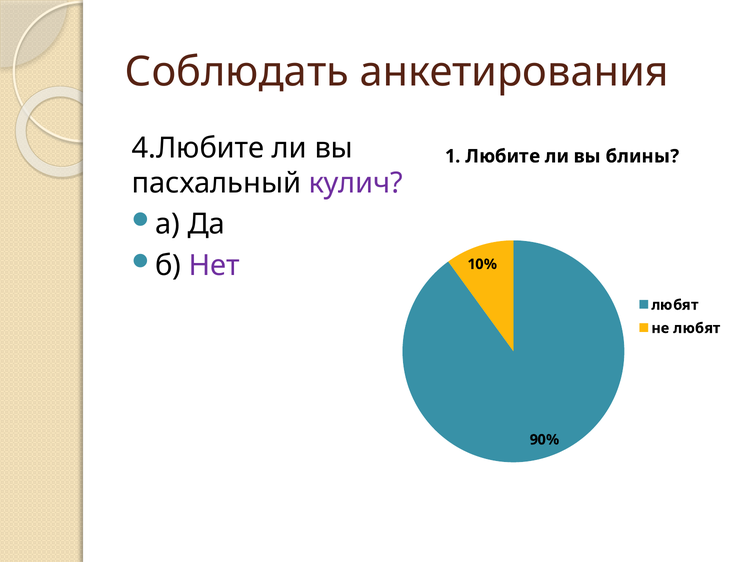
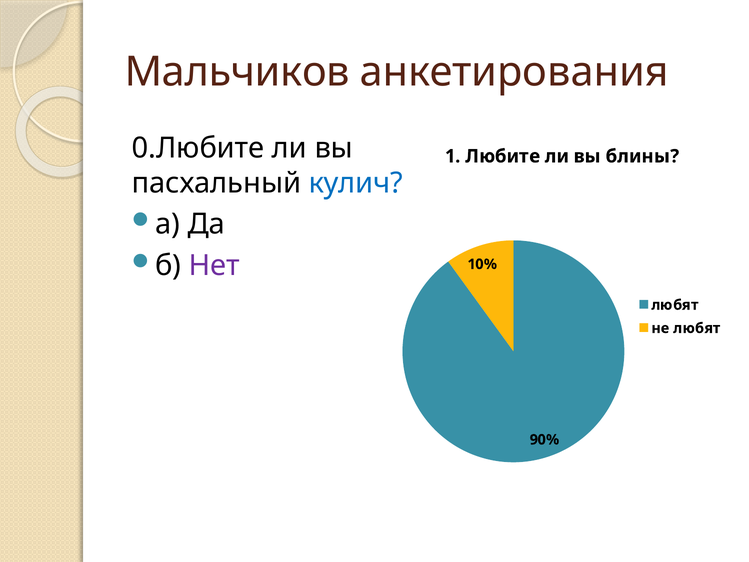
Соблюдать: Соблюдать -> Мальчиков
4.Любите: 4.Любите -> 0.Любите
кулич colour: purple -> blue
